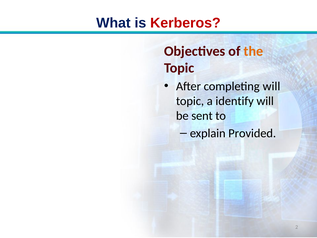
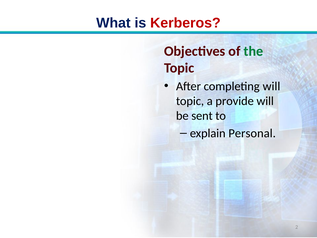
the colour: orange -> green
identify: identify -> provide
Provided: Provided -> Personal
